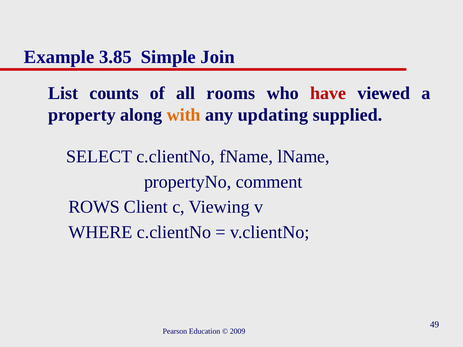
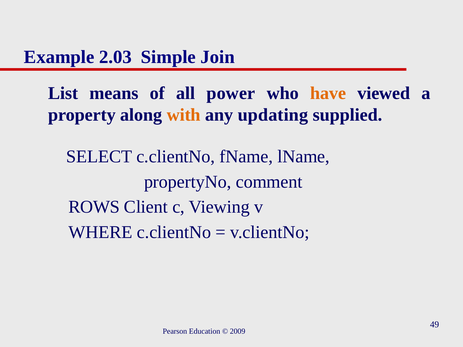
3.85: 3.85 -> 2.03
counts: counts -> means
rooms: rooms -> power
have colour: red -> orange
